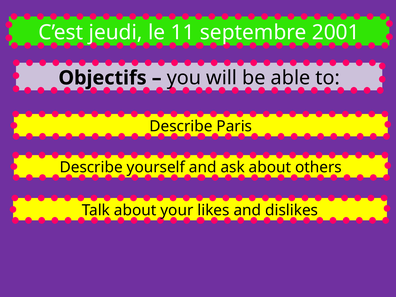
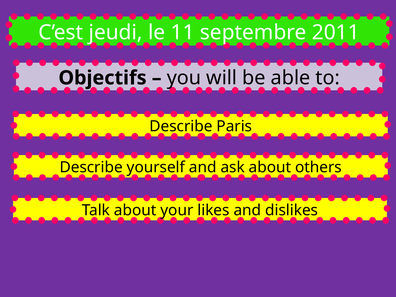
2001: 2001 -> 2011
